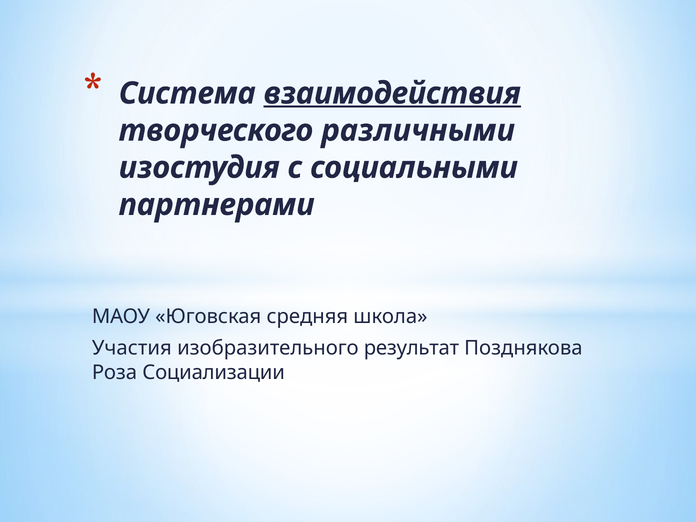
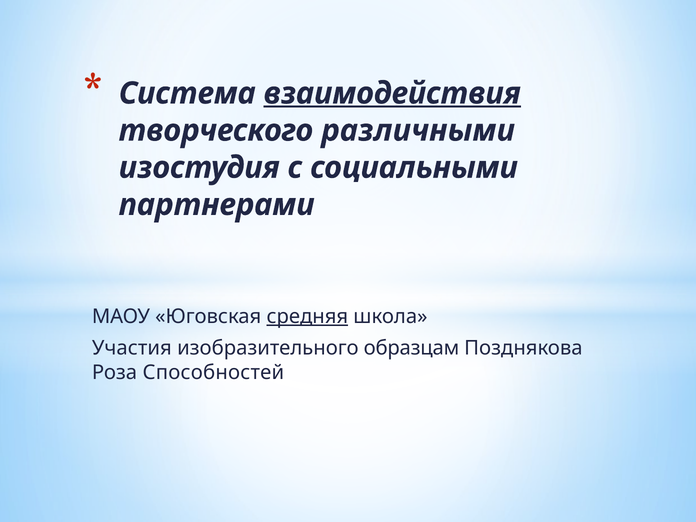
средняя underline: none -> present
результат: результат -> образцам
Социализации: Социализации -> Способностей
